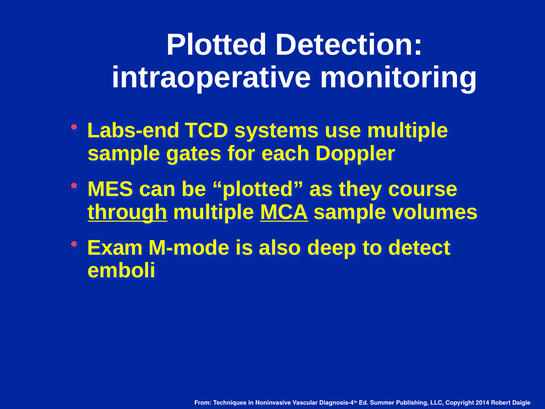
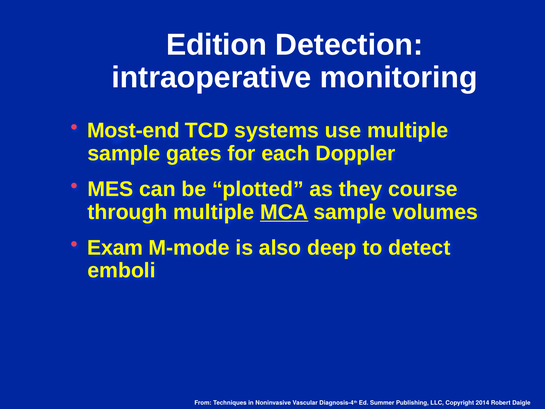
Plotted at (217, 45): Plotted -> Edition
Labs-end: Labs-end -> Most-end
through underline: present -> none
